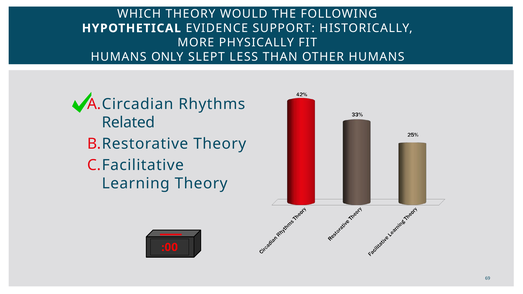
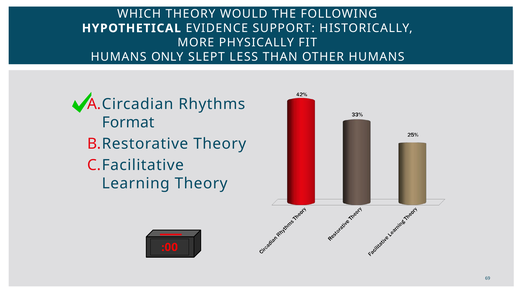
Related: Related -> Format
